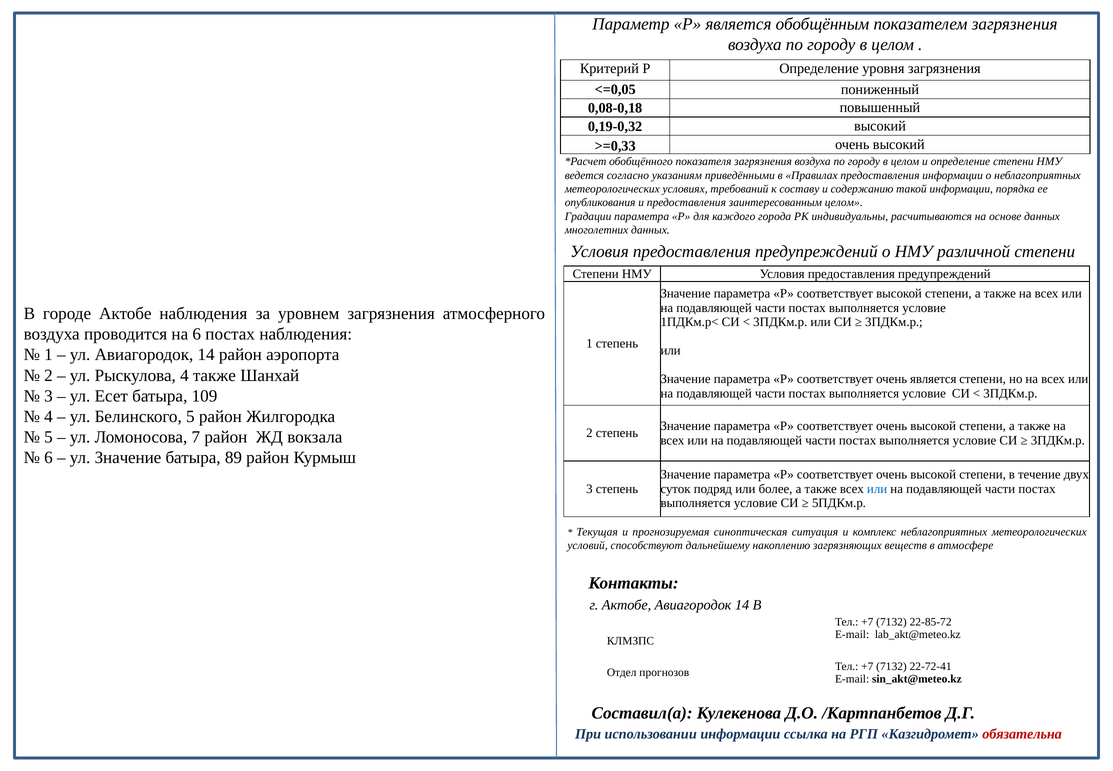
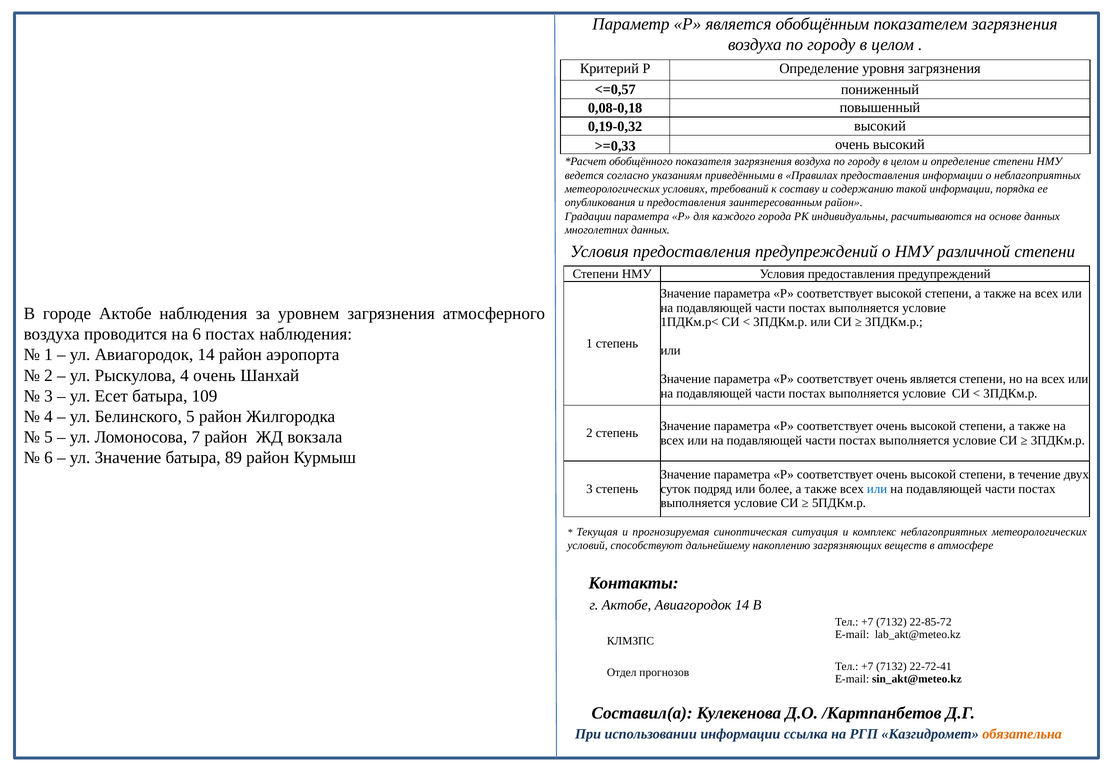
<=0,05: <=0,05 -> <=0,57
заинтересованным целом: целом -> район
4 также: также -> очень
обязательна colour: red -> orange
